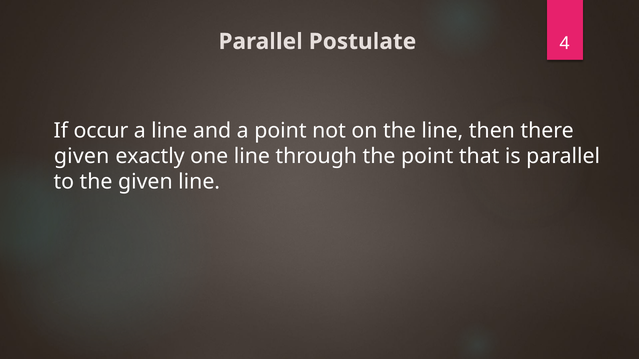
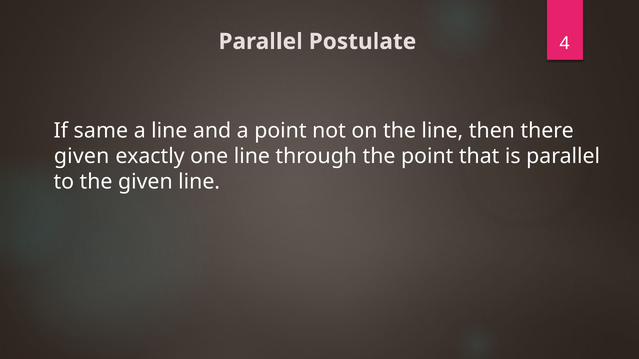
occur: occur -> same
